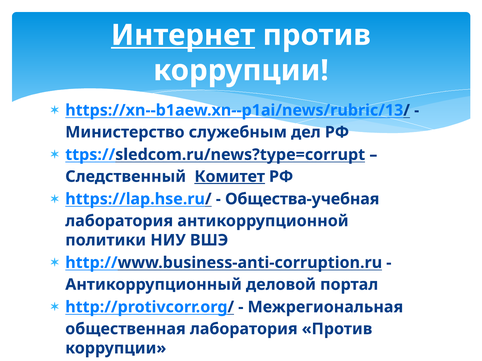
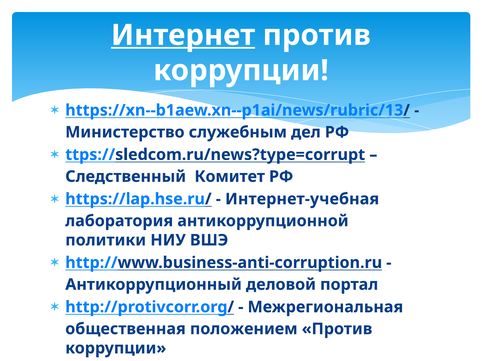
Комитет underline: present -> none
Общества-учебная: Общества-учебная -> Интернет-учебная
общественная лаборатория: лаборатория -> положением
